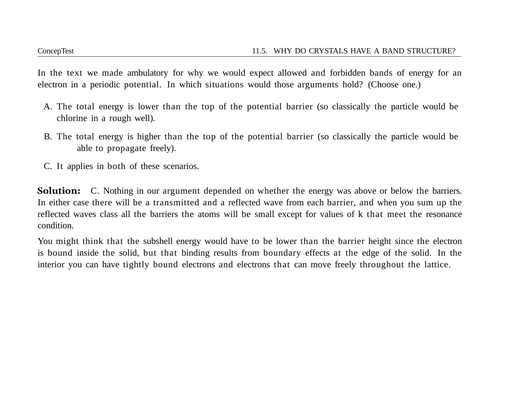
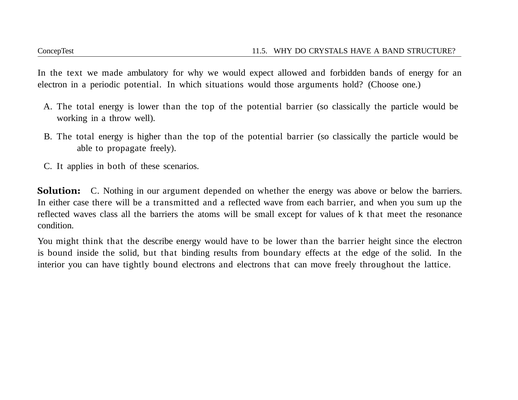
chlorine: chlorine -> working
rough: rough -> throw
subshell: subshell -> describe
